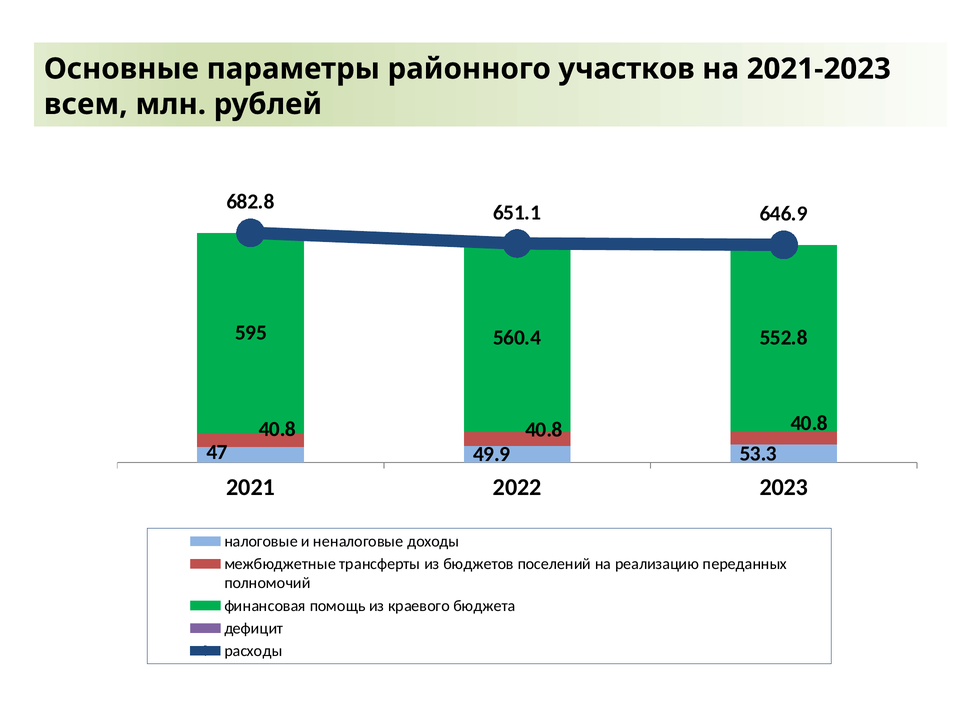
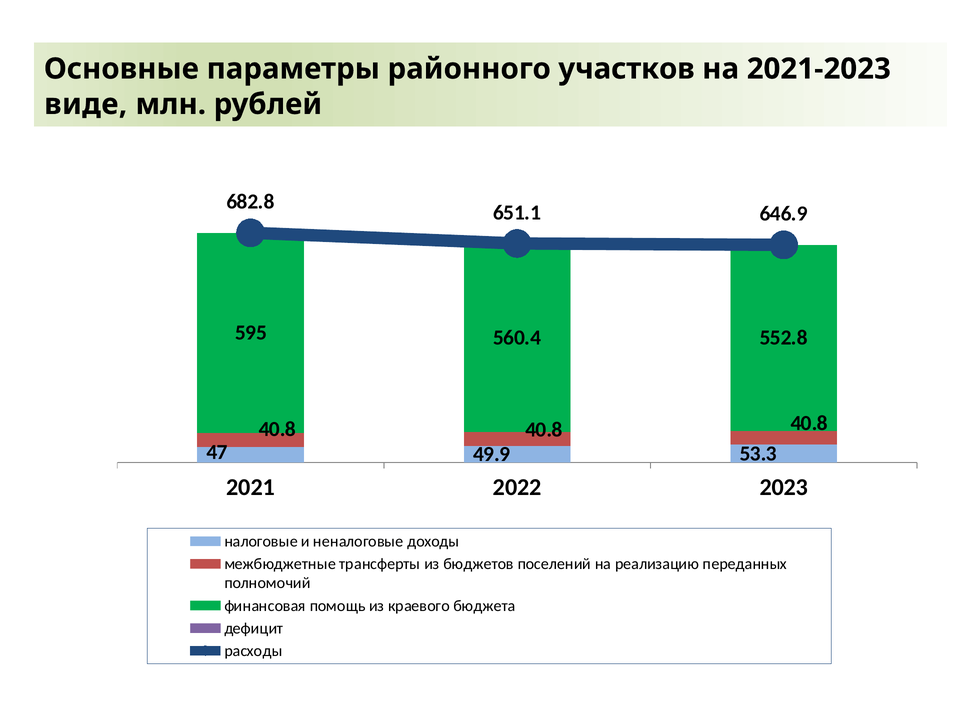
всем: всем -> виде
